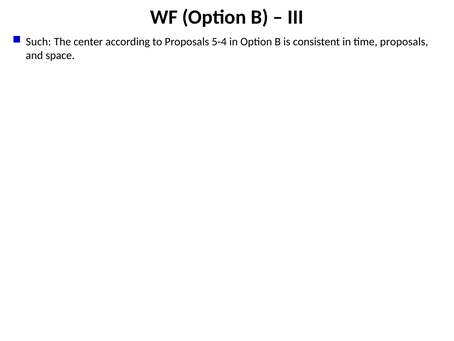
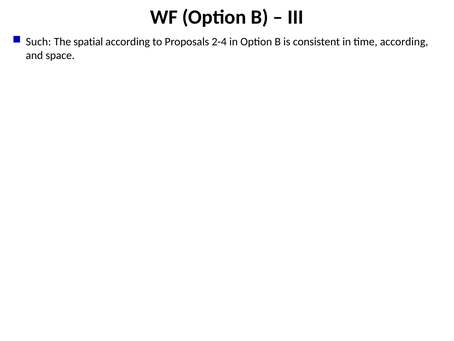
center: center -> spatial
5-4: 5-4 -> 2-4
time proposals: proposals -> according
